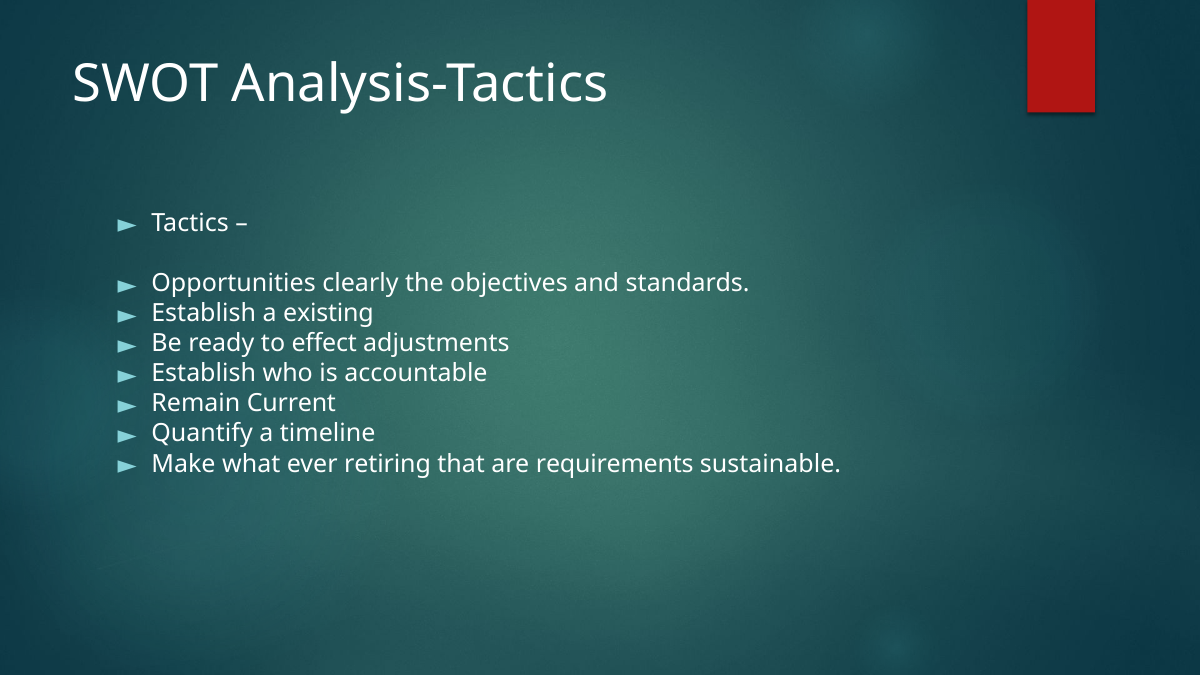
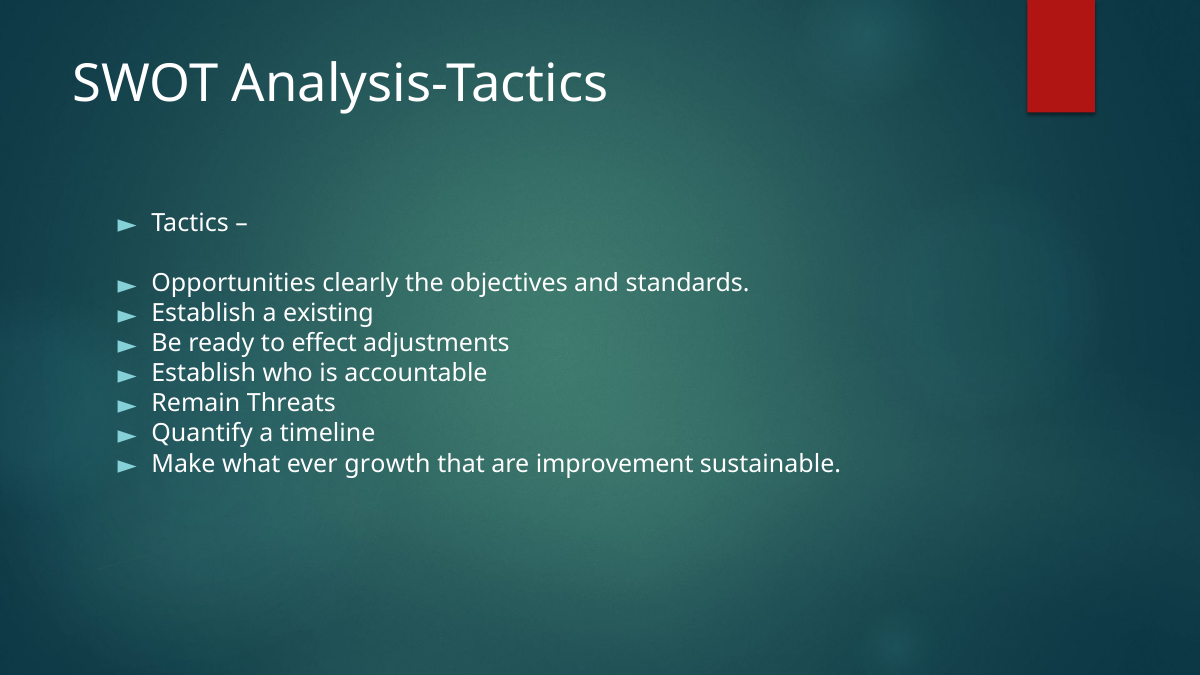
Current: Current -> Threats
retiring: retiring -> growth
requirements: requirements -> improvement
